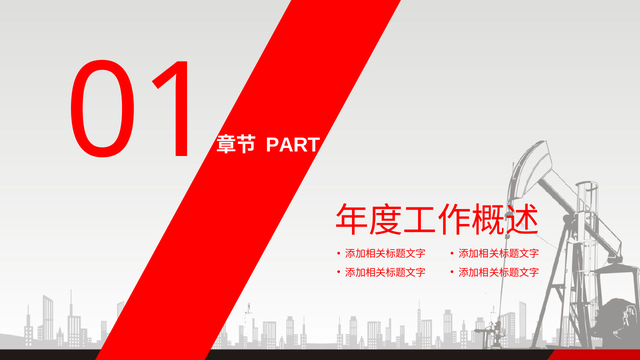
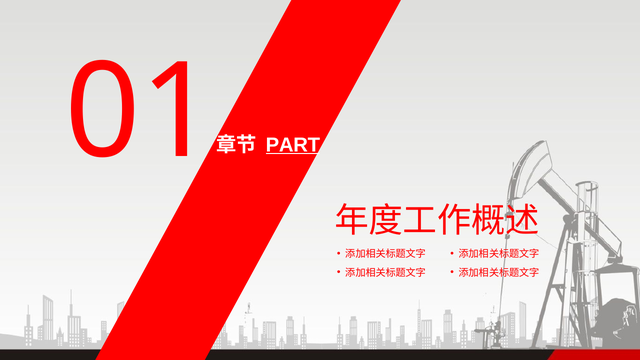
PART underline: none -> present
